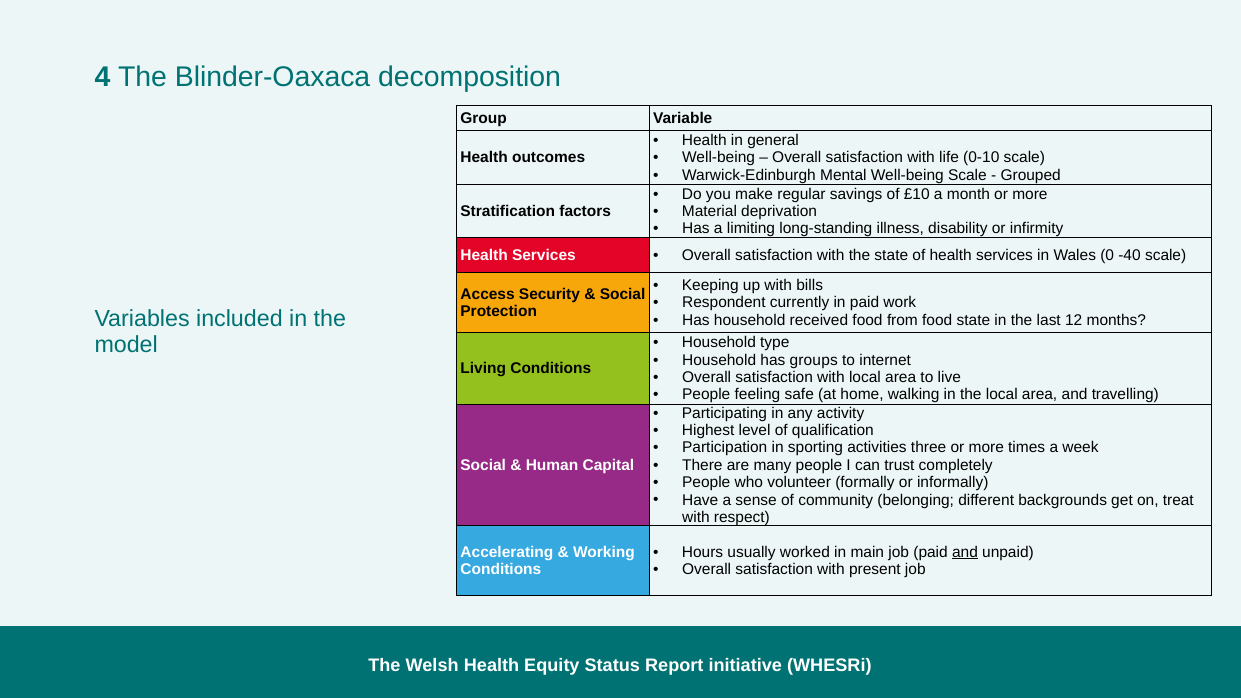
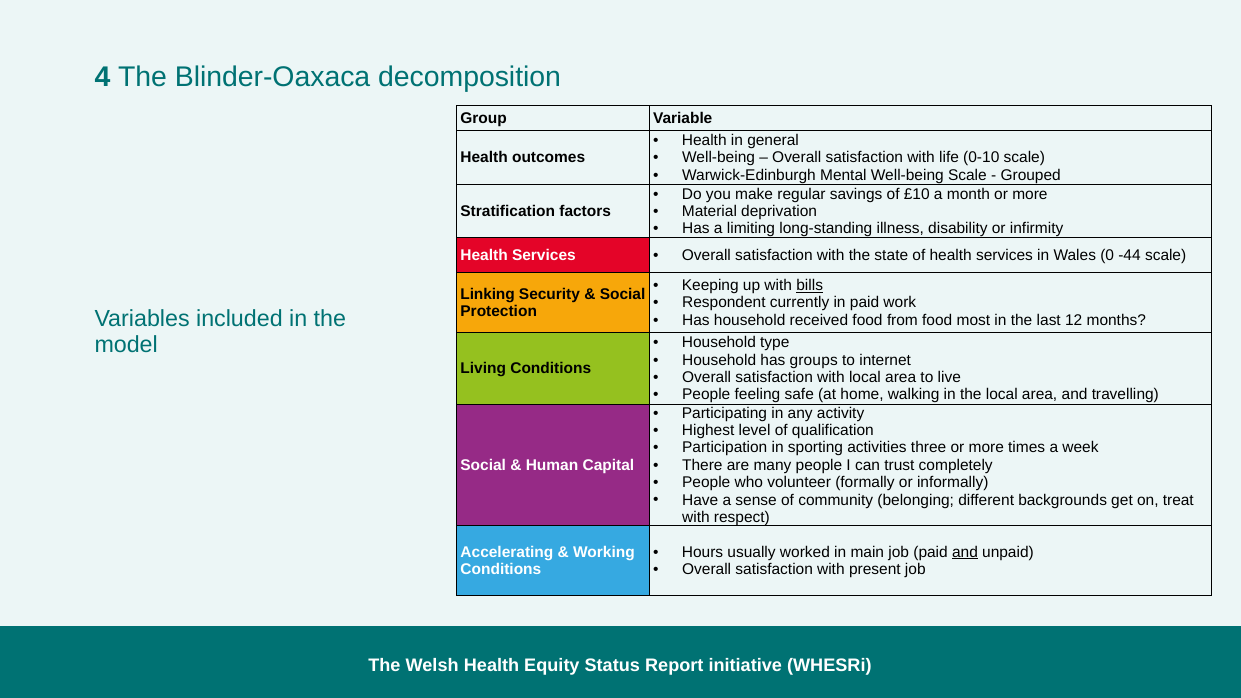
-40: -40 -> -44
bills underline: none -> present
Access: Access -> Linking
food state: state -> most
